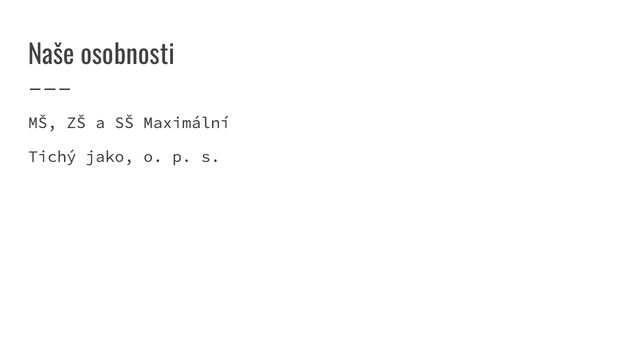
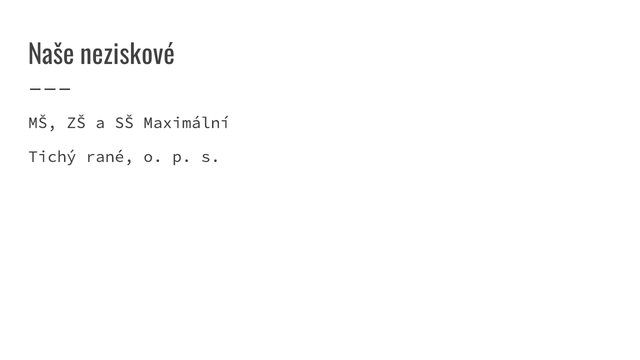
osobnosti: osobnosti -> neziskové
jako: jako -> rané
